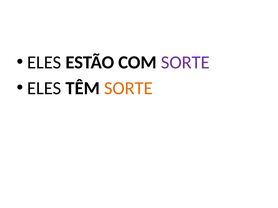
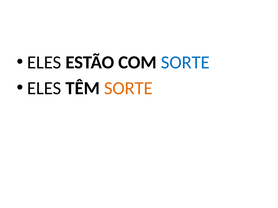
SORTE at (185, 62) colour: purple -> blue
